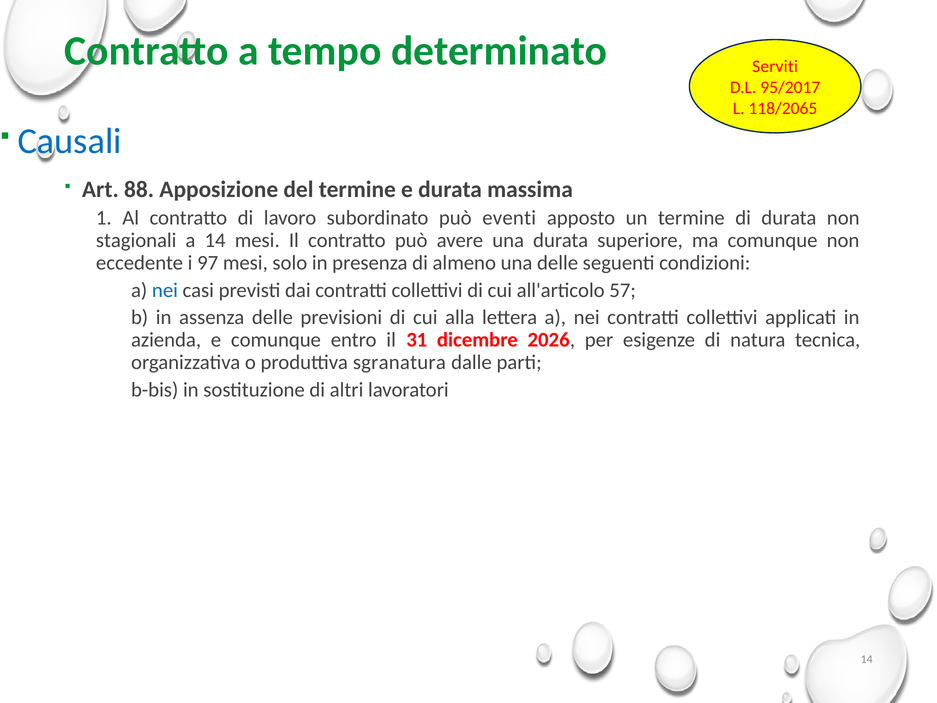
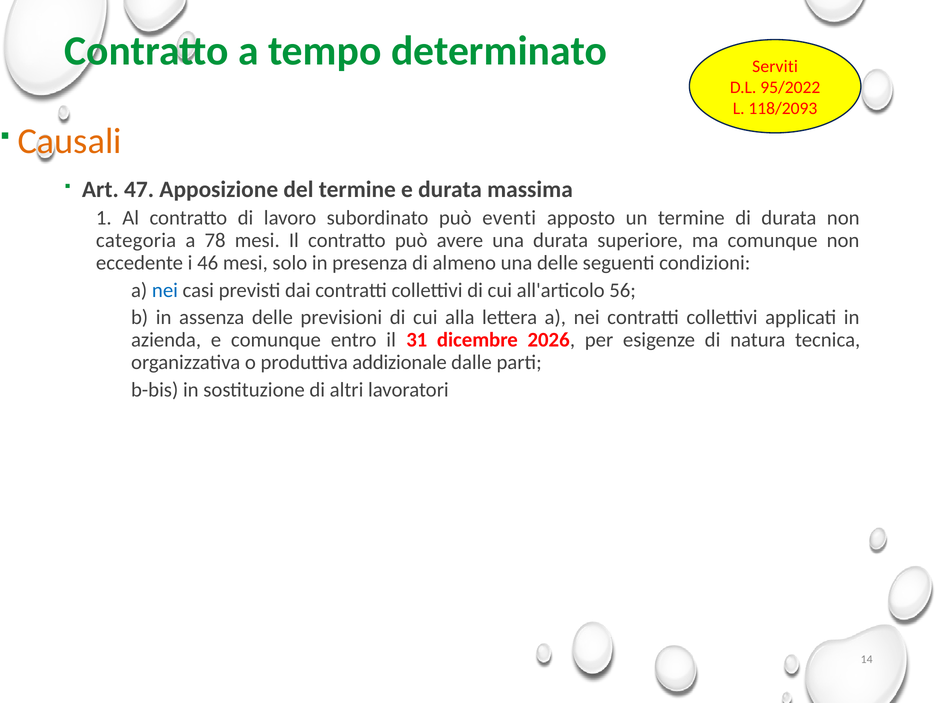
95/2017: 95/2017 -> 95/2022
118/2065: 118/2065 -> 118/2093
Causali colour: blue -> orange
88: 88 -> 47
stagionali: stagionali -> categoria
a 14: 14 -> 78
97: 97 -> 46
57: 57 -> 56
sgranatura: sgranatura -> addizionale
